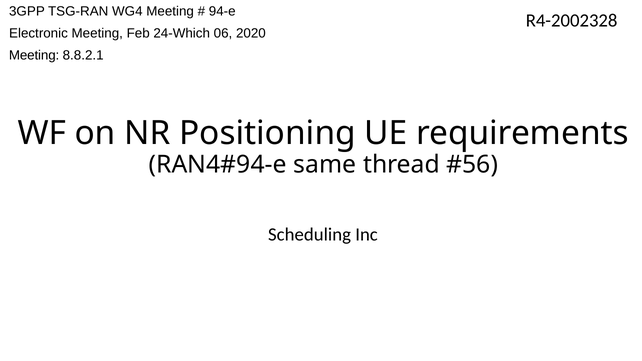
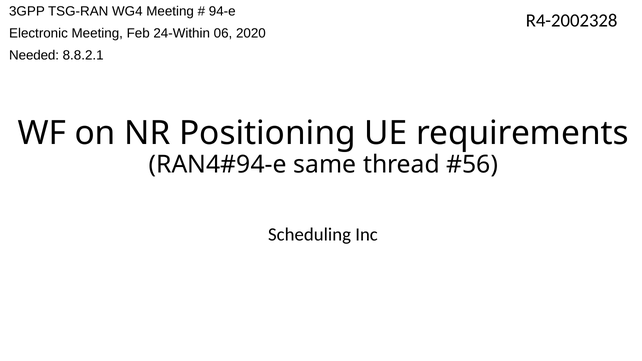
24-Which: 24-Which -> 24-Within
Meeting at (34, 56): Meeting -> Needed
